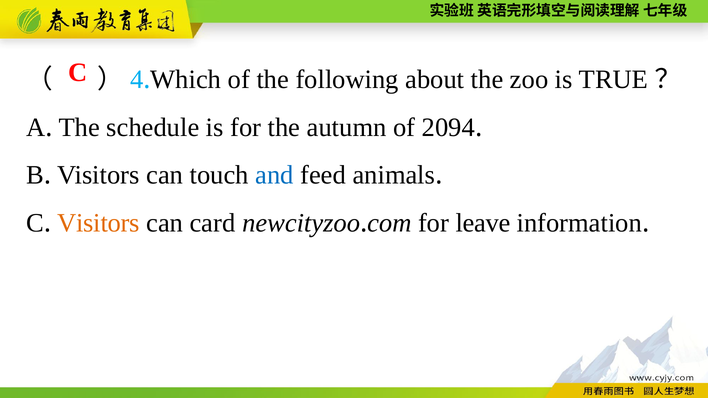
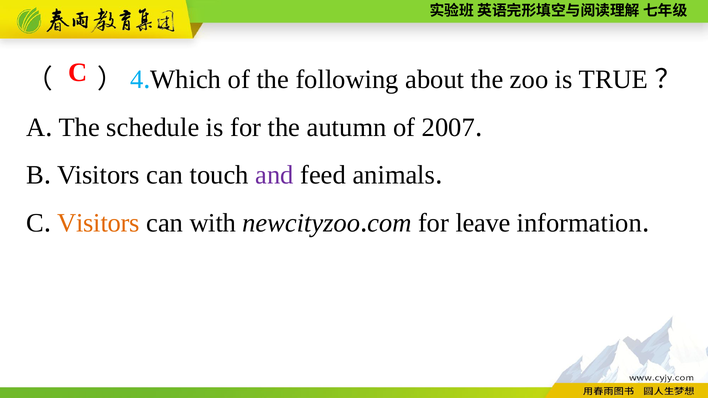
2094: 2094 -> 2007
and colour: blue -> purple
card: card -> with
